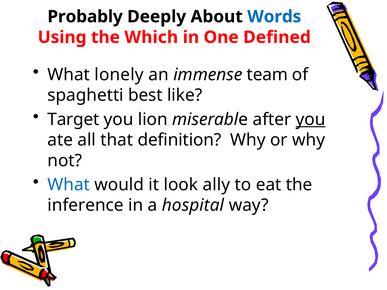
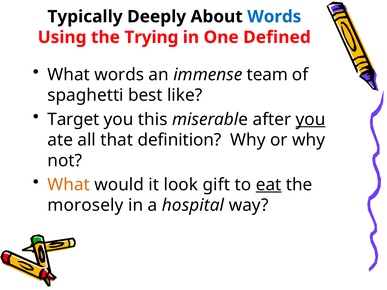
Probably: Probably -> Typically
Which: Which -> Trying
What lonely: lonely -> words
lion: lion -> this
What at (69, 185) colour: blue -> orange
ally: ally -> gift
eat underline: none -> present
inference: inference -> morosely
